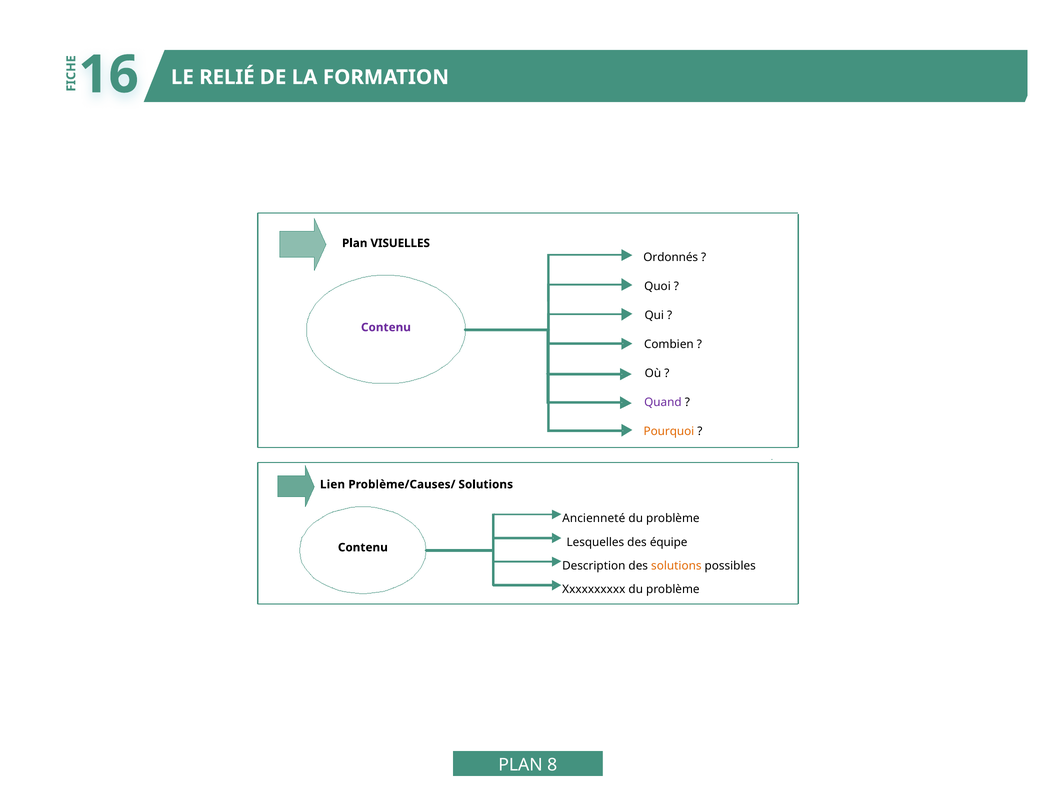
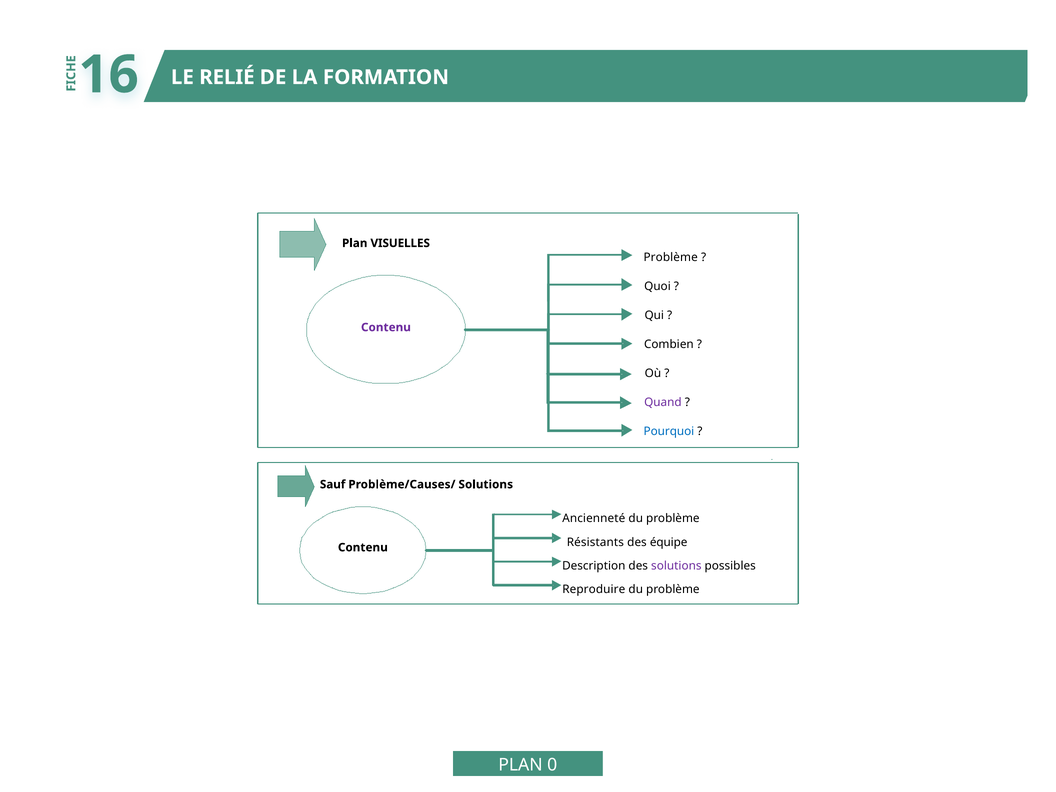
Ordonnés at (671, 257): Ordonnés -> Problème
Pourquoi colour: orange -> blue
Lien: Lien -> Sauf
Lesquelles: Lesquelles -> Résistants
solutions at (676, 566) colour: orange -> purple
Xxxxxxxxxx: Xxxxxxxxxx -> Reproduire
8: 8 -> 0
